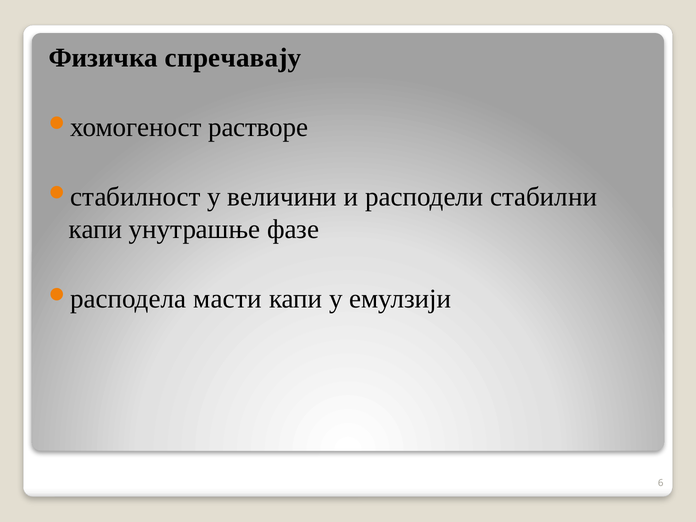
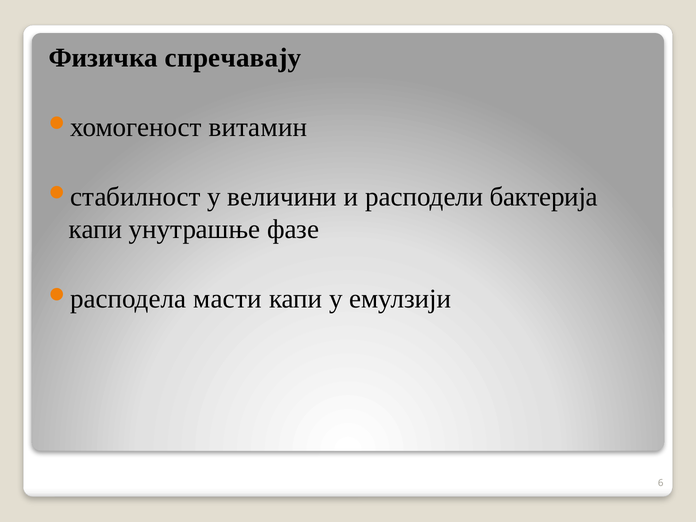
растворе: растворе -> витамин
стабилни: стабилни -> бактерија
